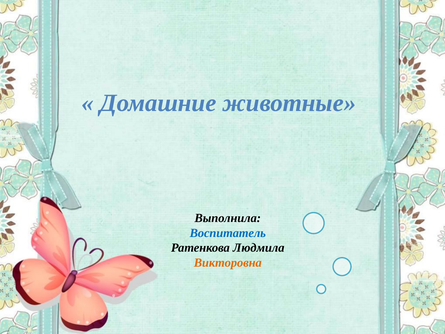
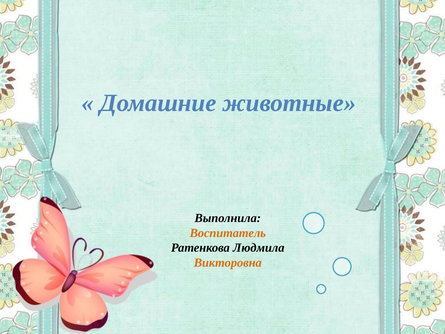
Воспитатель colour: blue -> orange
